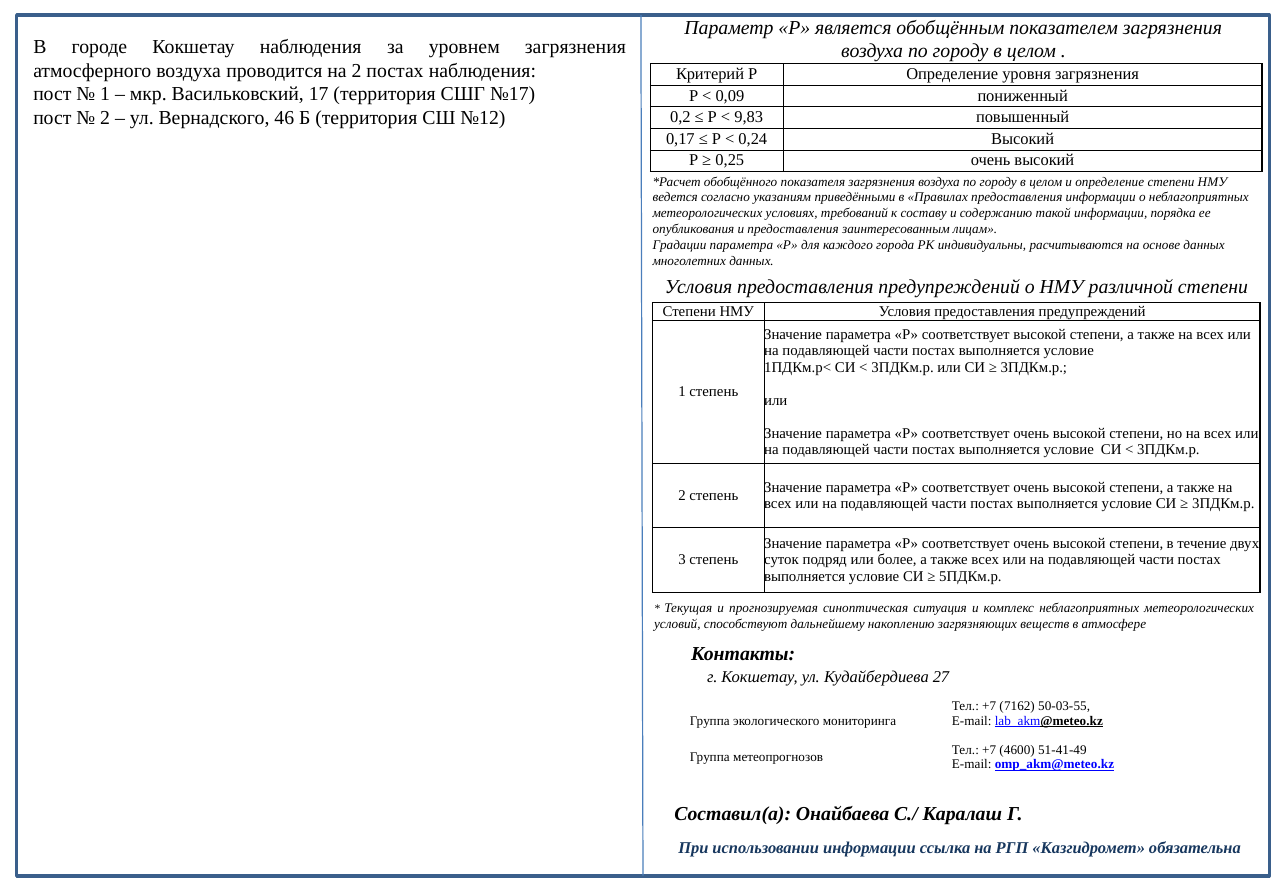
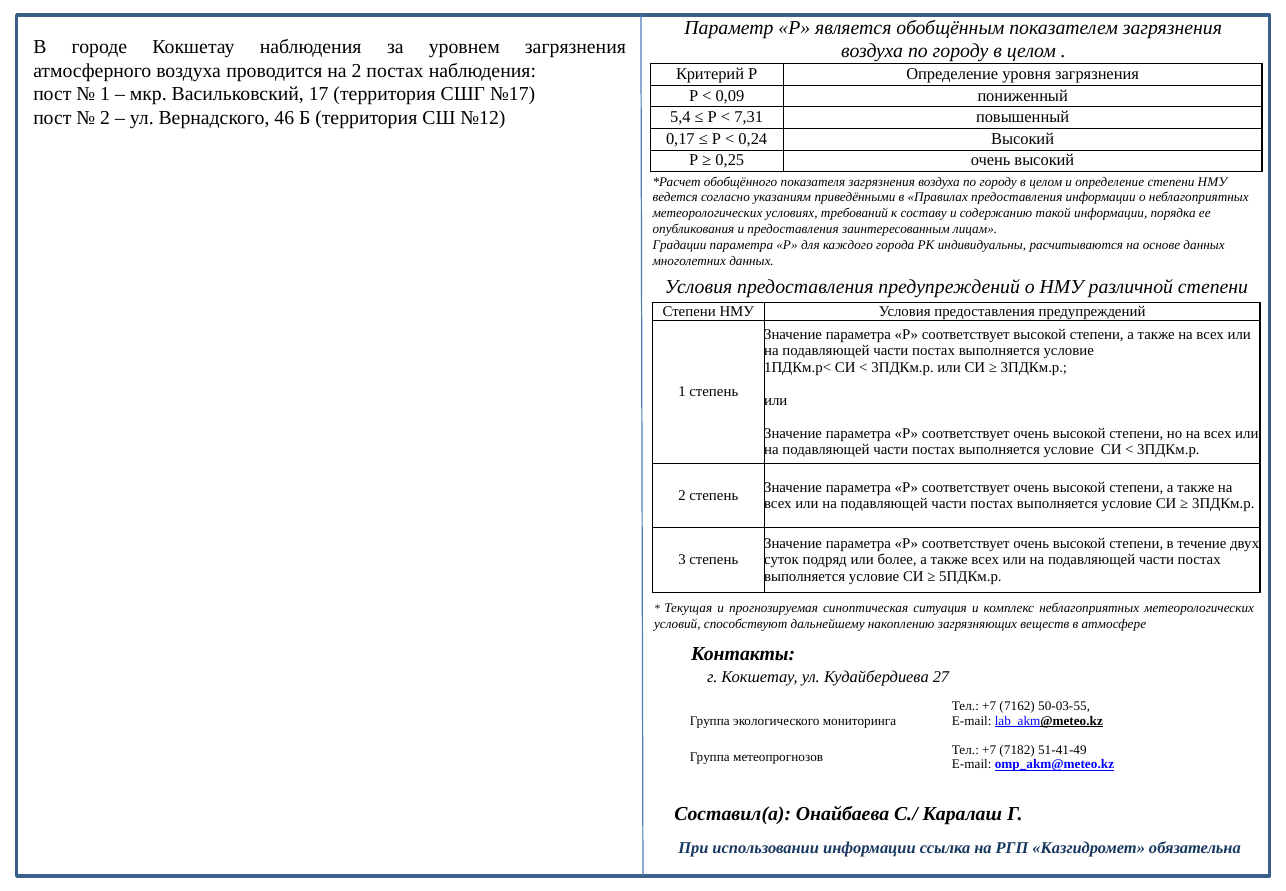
0,2: 0,2 -> 5,4
9,83: 9,83 -> 7,31
4600: 4600 -> 7182
